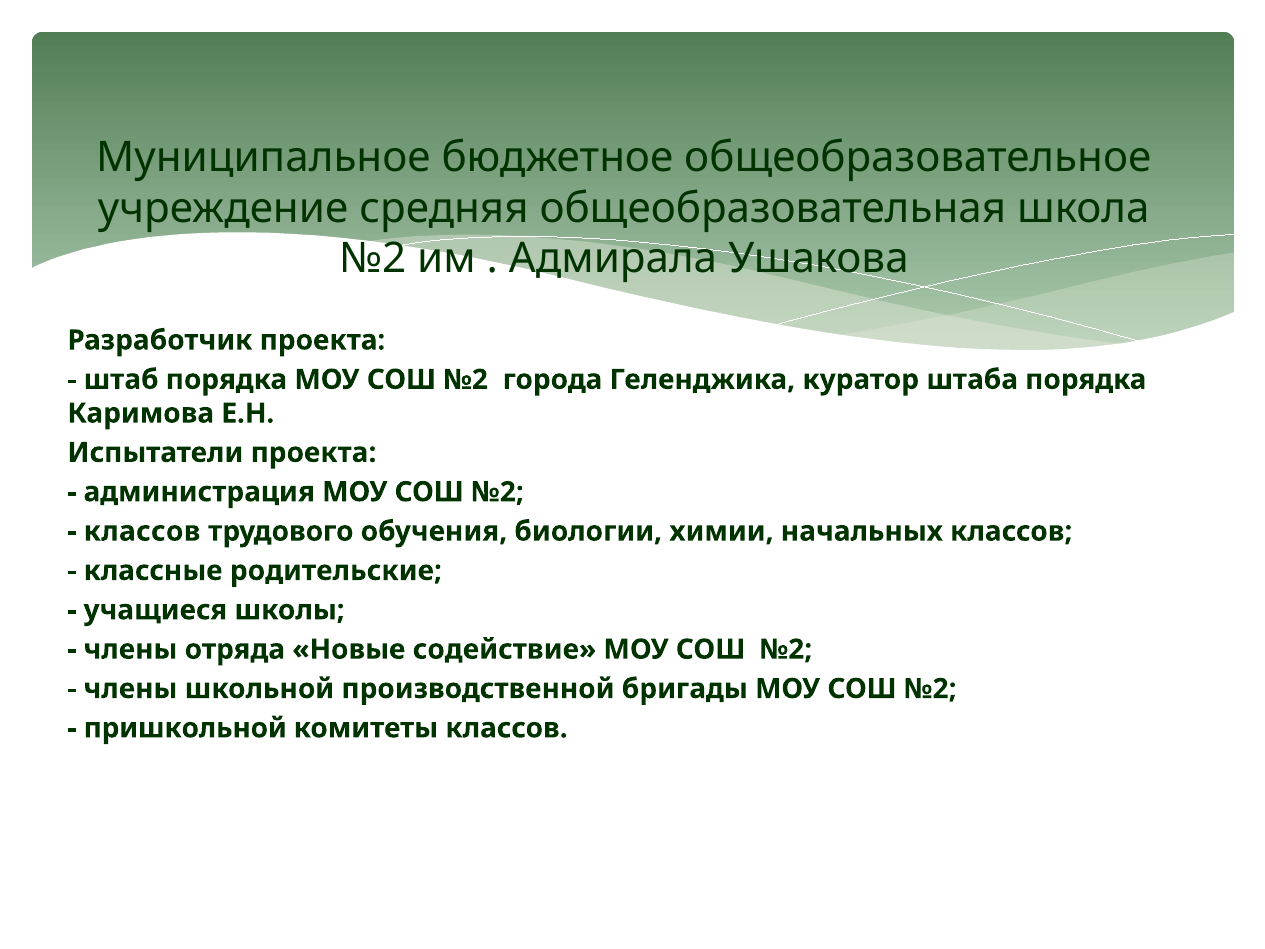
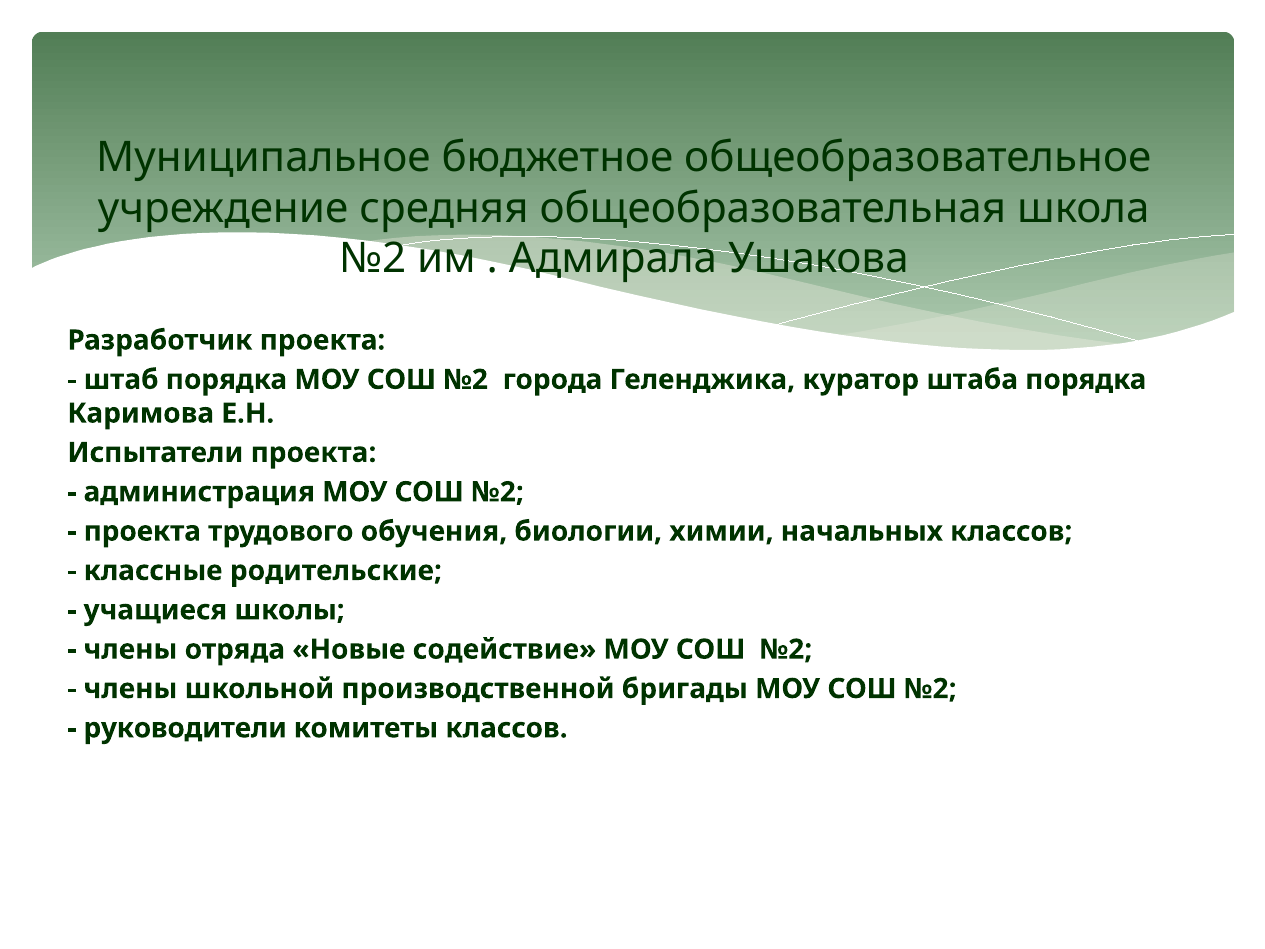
классов at (142, 531): классов -> проекта
пришкольной: пришкольной -> руководители
